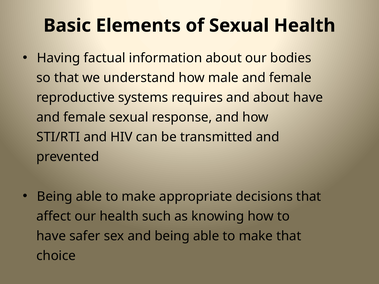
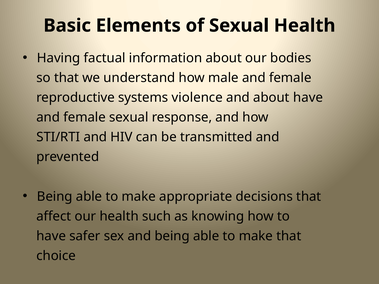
requires: requires -> violence
